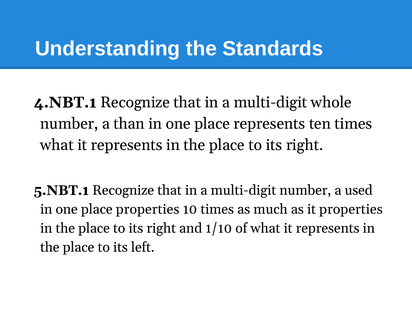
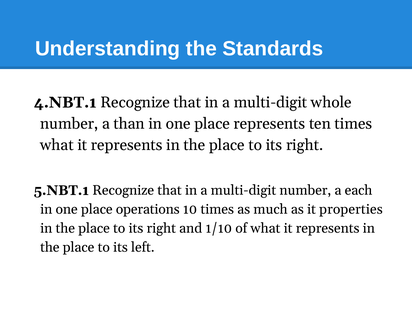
used: used -> each
place properties: properties -> operations
